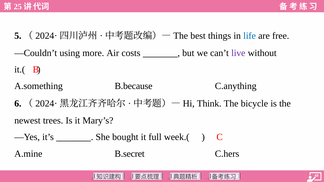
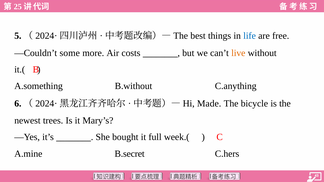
using: using -> some
live colour: purple -> orange
B.because: B.because -> B.without
Think: Think -> Made
